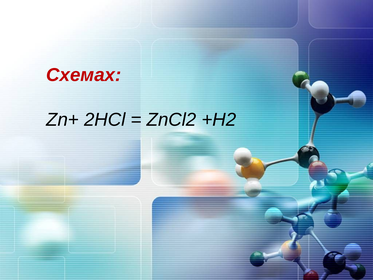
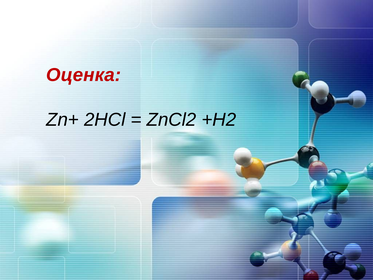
Схемах: Схемах -> Оценка
